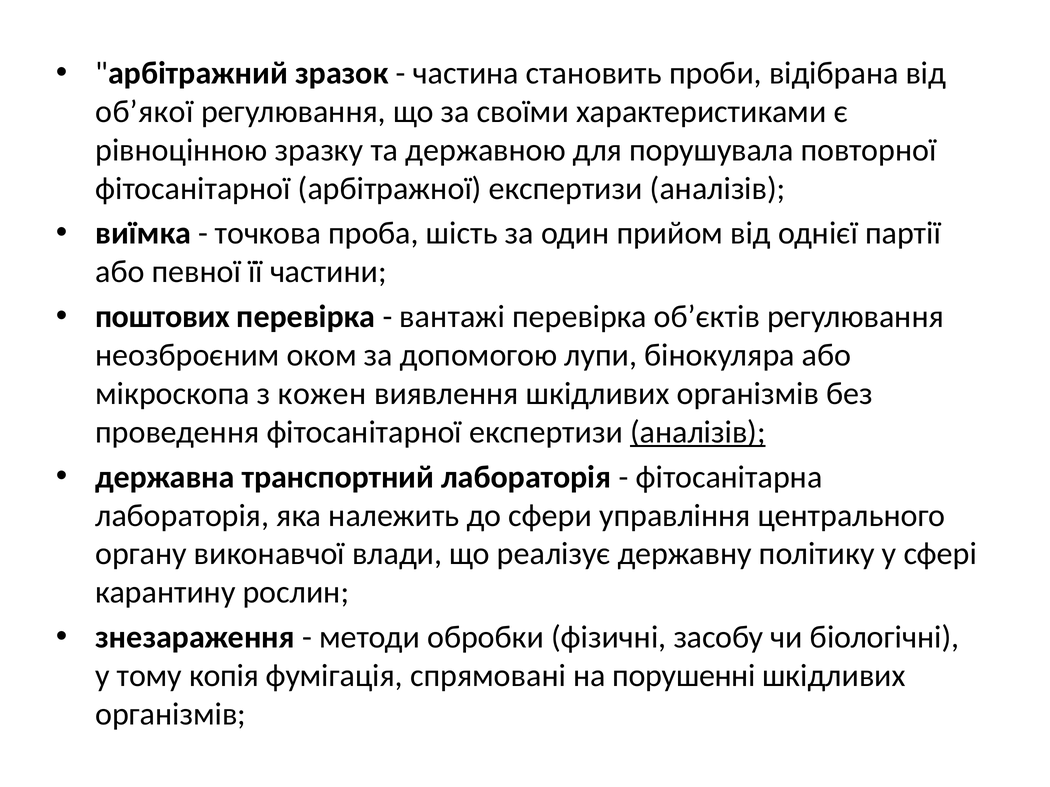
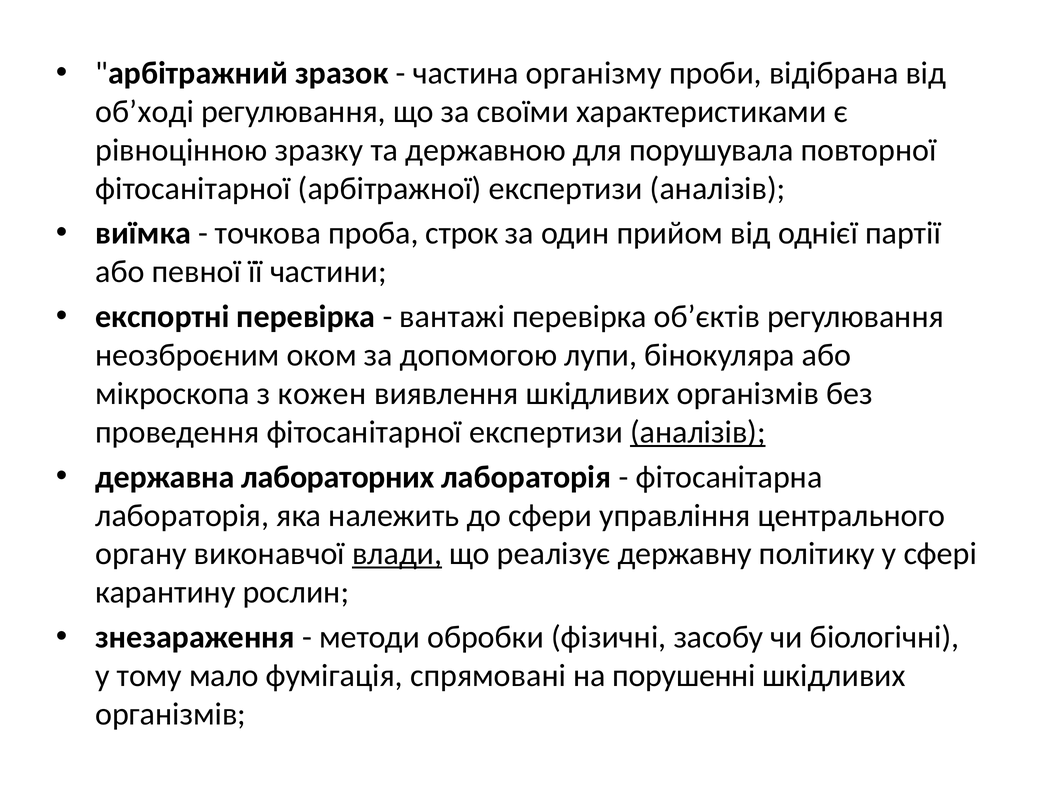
становить: становить -> організму
об’якої: об’якої -> об’ході
шість: шість -> строк
поштових: поштових -> експортні
транспортний: транспортний -> лабораторних
влади underline: none -> present
копія: копія -> мало
